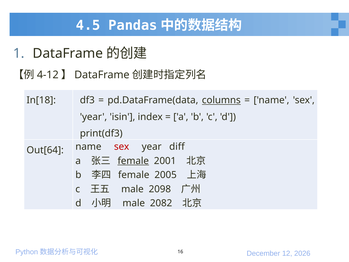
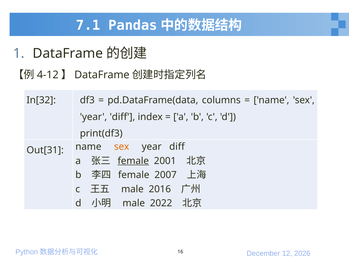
4.5: 4.5 -> 7.1
In[18: In[18 -> In[32
columns underline: present -> none
isin at (122, 117): isin -> diff
Out[64: Out[64 -> Out[31
sex at (122, 147) colour: red -> orange
2005: 2005 -> 2007
2098: 2098 -> 2016
2082: 2082 -> 2022
